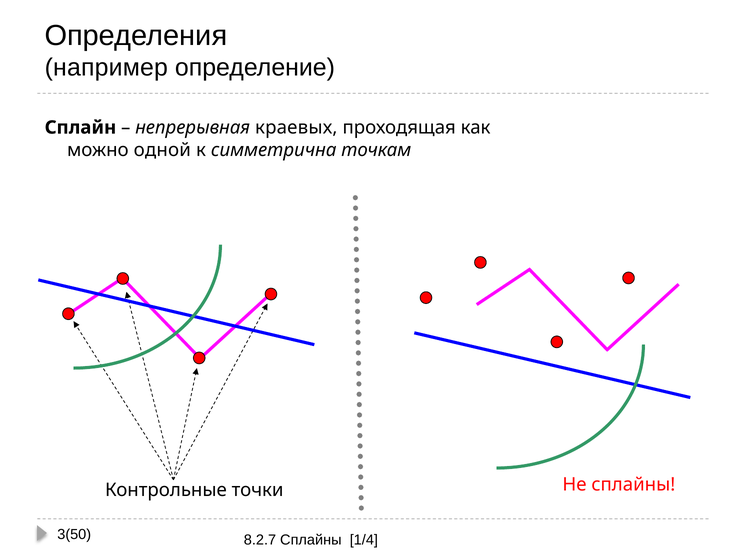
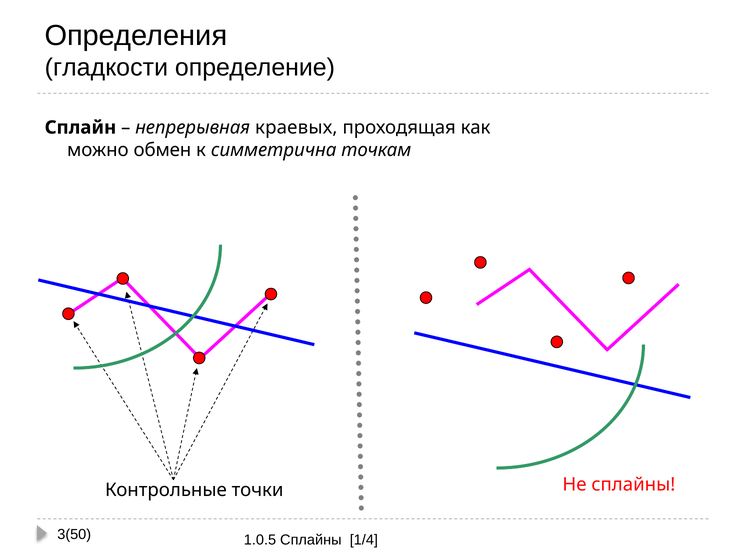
например: например -> гладкости
одной: одной -> обмен
8.2.7: 8.2.7 -> 1.0.5
